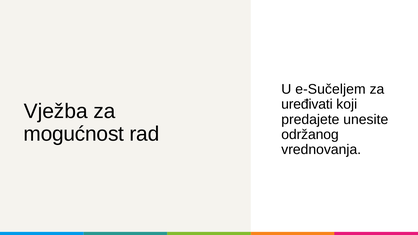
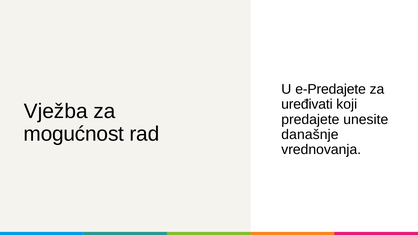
e-Sučeljem: e-Sučeljem -> e-Predajete
održanog: održanog -> današnje
